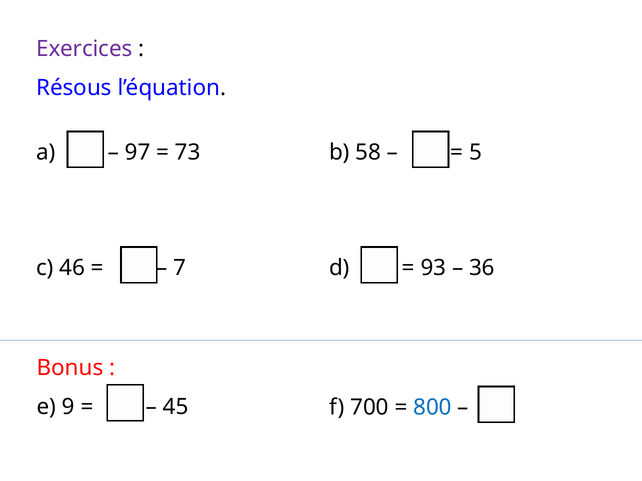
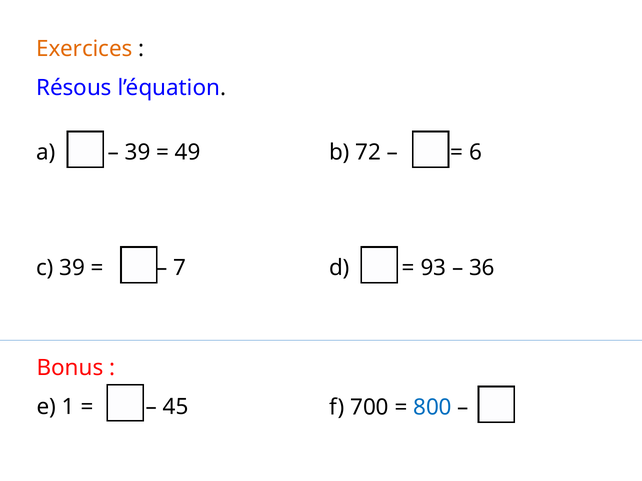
Exercices colour: purple -> orange
97 at (138, 152): 97 -> 39
73: 73 -> 49
58: 58 -> 72
5: 5 -> 6
c 46: 46 -> 39
9: 9 -> 1
